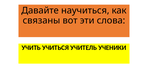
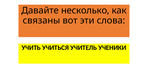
научиться: научиться -> несколько
